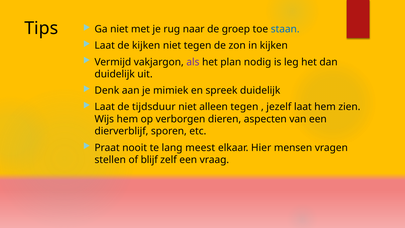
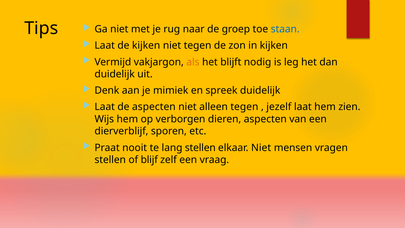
als colour: purple -> orange
plan: plan -> blijft
de tijdsduur: tijdsduur -> aspecten
lang meest: meest -> stellen
elkaar Hier: Hier -> Niet
